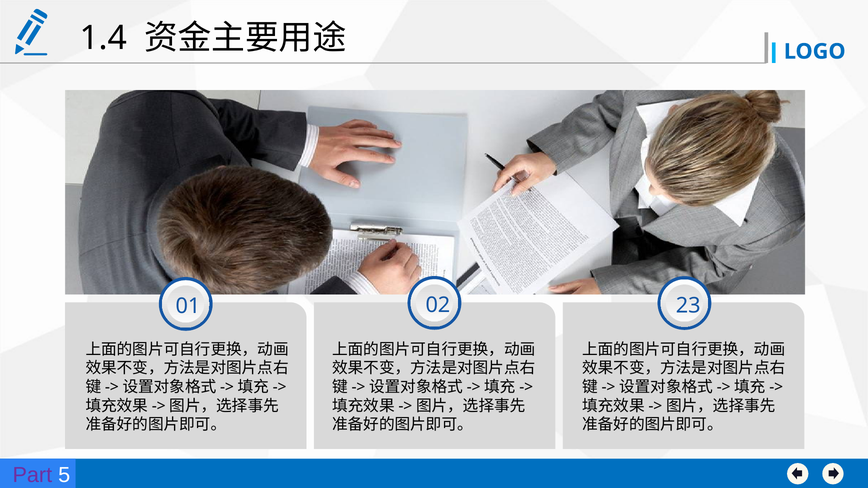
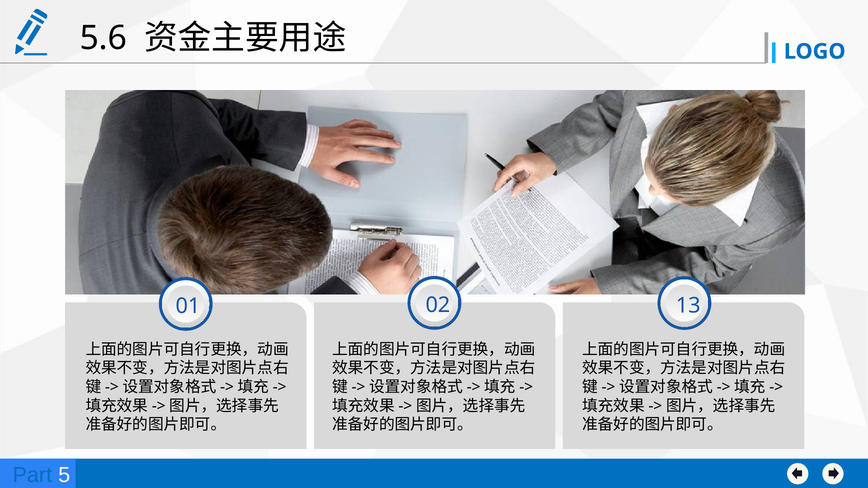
1.4: 1.4 -> 5.6
23: 23 -> 13
Part colour: purple -> blue
